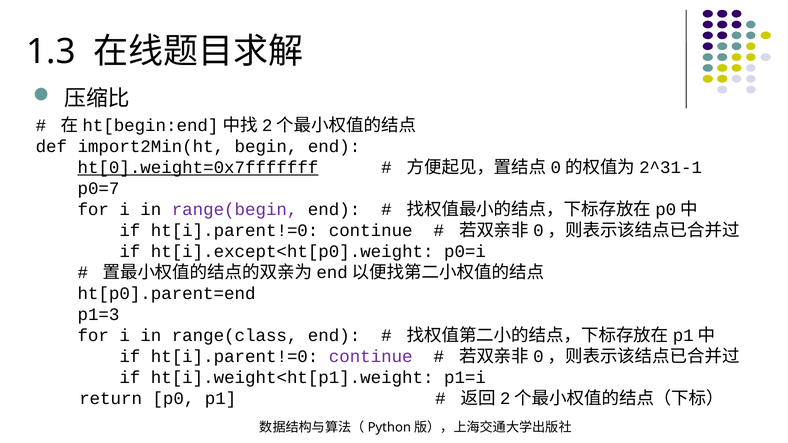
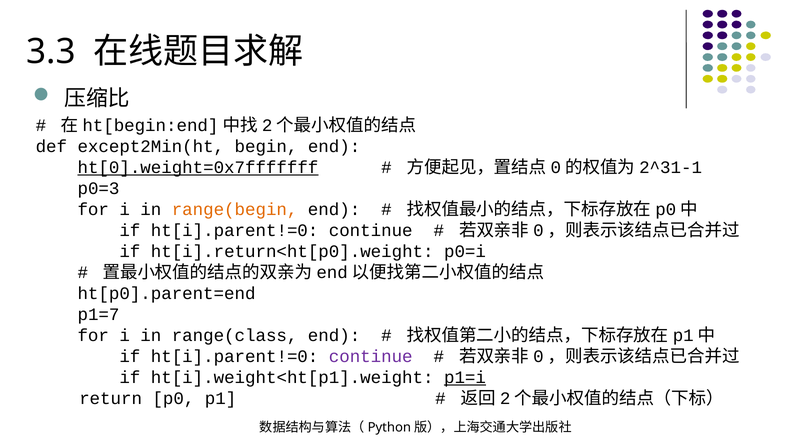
1.3: 1.3 -> 3.3
import2Min(ht: import2Min(ht -> except2Min(ht
p0=7: p0=7 -> p0=3
range(begin colour: purple -> orange
ht[i].except<ht[p0].weight: ht[i].except<ht[p0].weight -> ht[i].return<ht[p0].weight
p1=3: p1=3 -> p1=7
p1=i underline: none -> present
